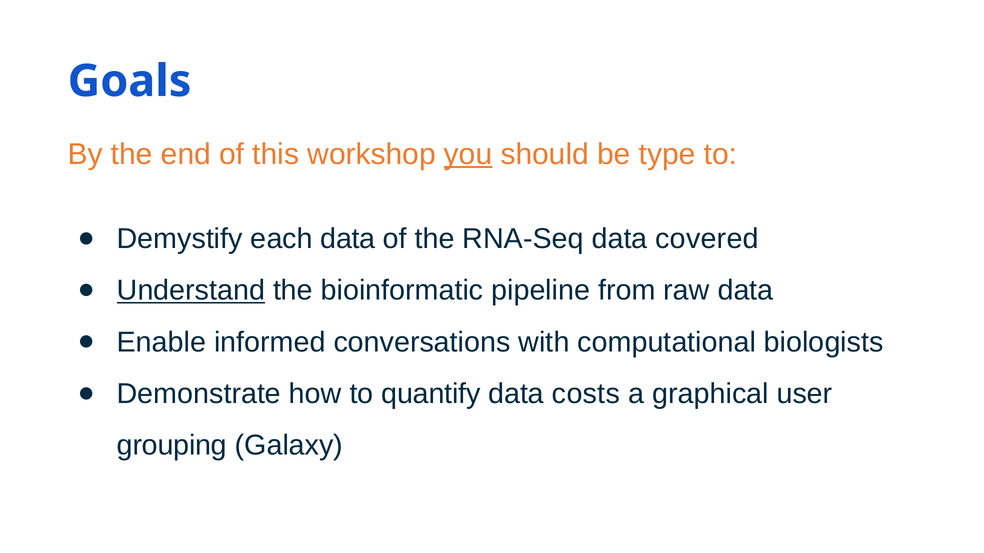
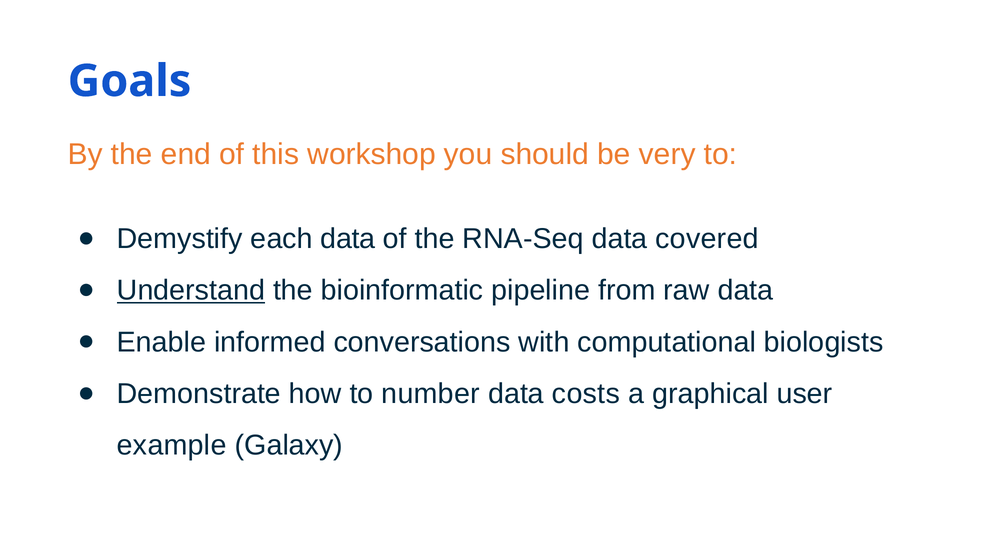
you underline: present -> none
type: type -> very
quantify: quantify -> number
grouping: grouping -> example
